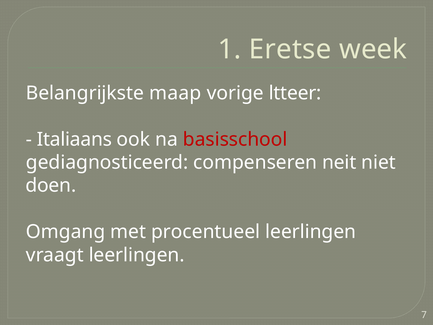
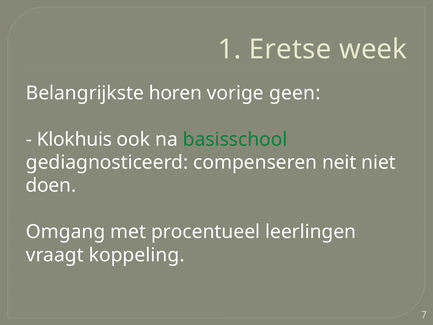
maap: maap -> horen
ltteer: ltteer -> geen
Italiaans: Italiaans -> Klokhuis
basisschool colour: red -> green
vraagt leerlingen: leerlingen -> koppeling
